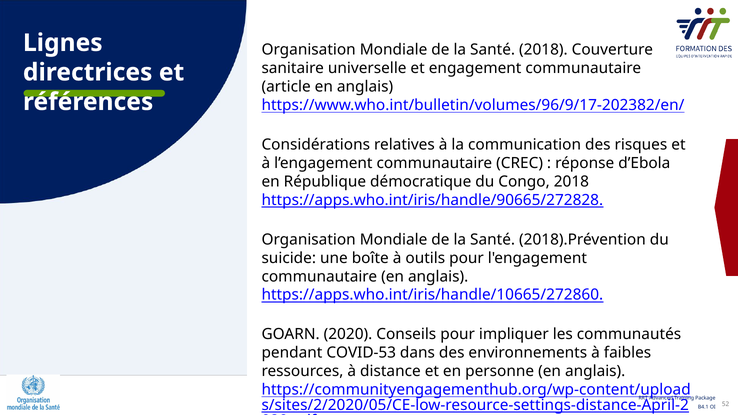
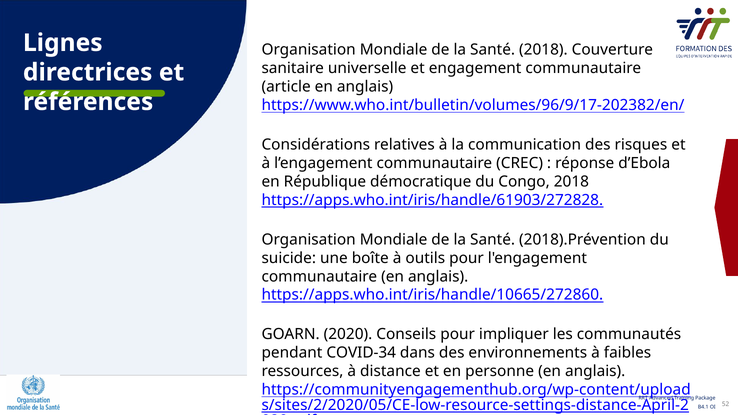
https://apps.who.int/iris/handle/90665/272828: https://apps.who.int/iris/handle/90665/272828 -> https://apps.who.int/iris/handle/61903/272828
COVID-53: COVID-53 -> COVID-34
